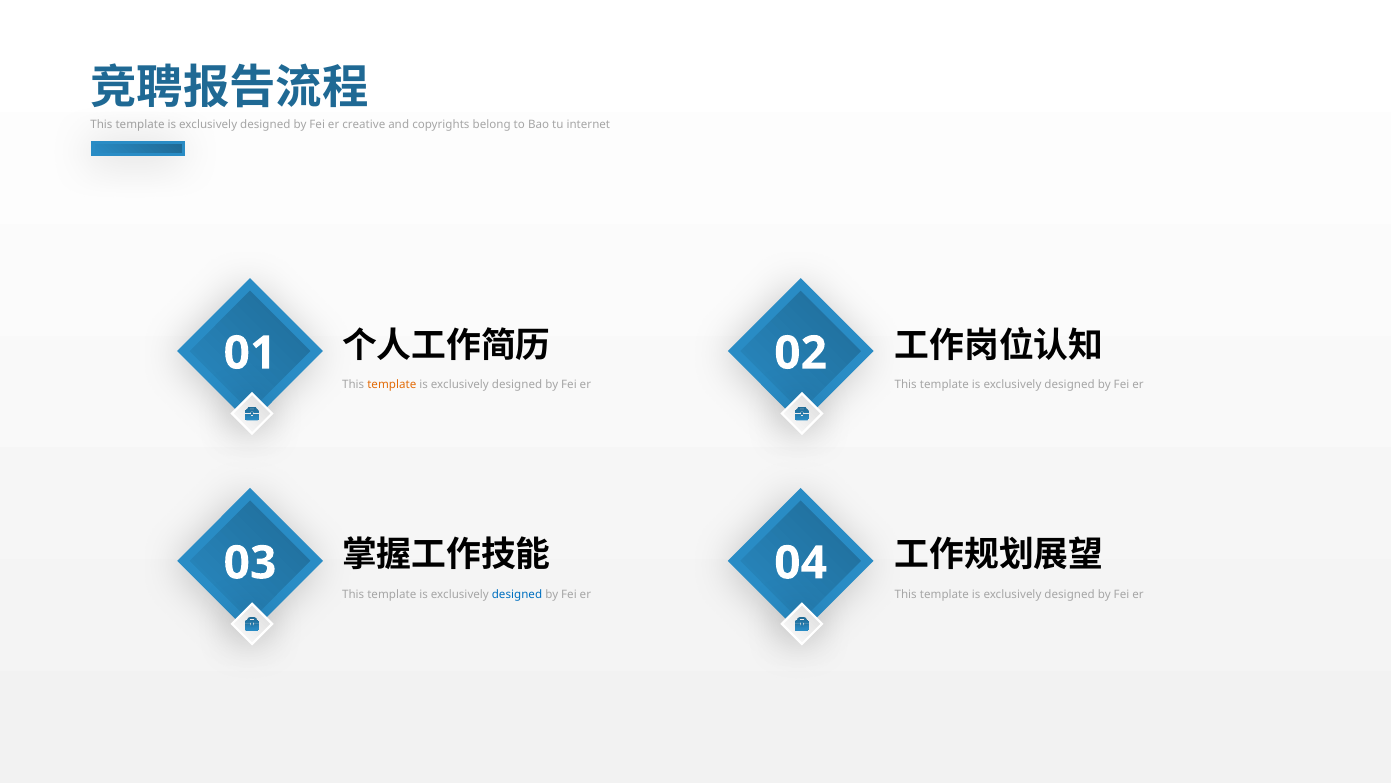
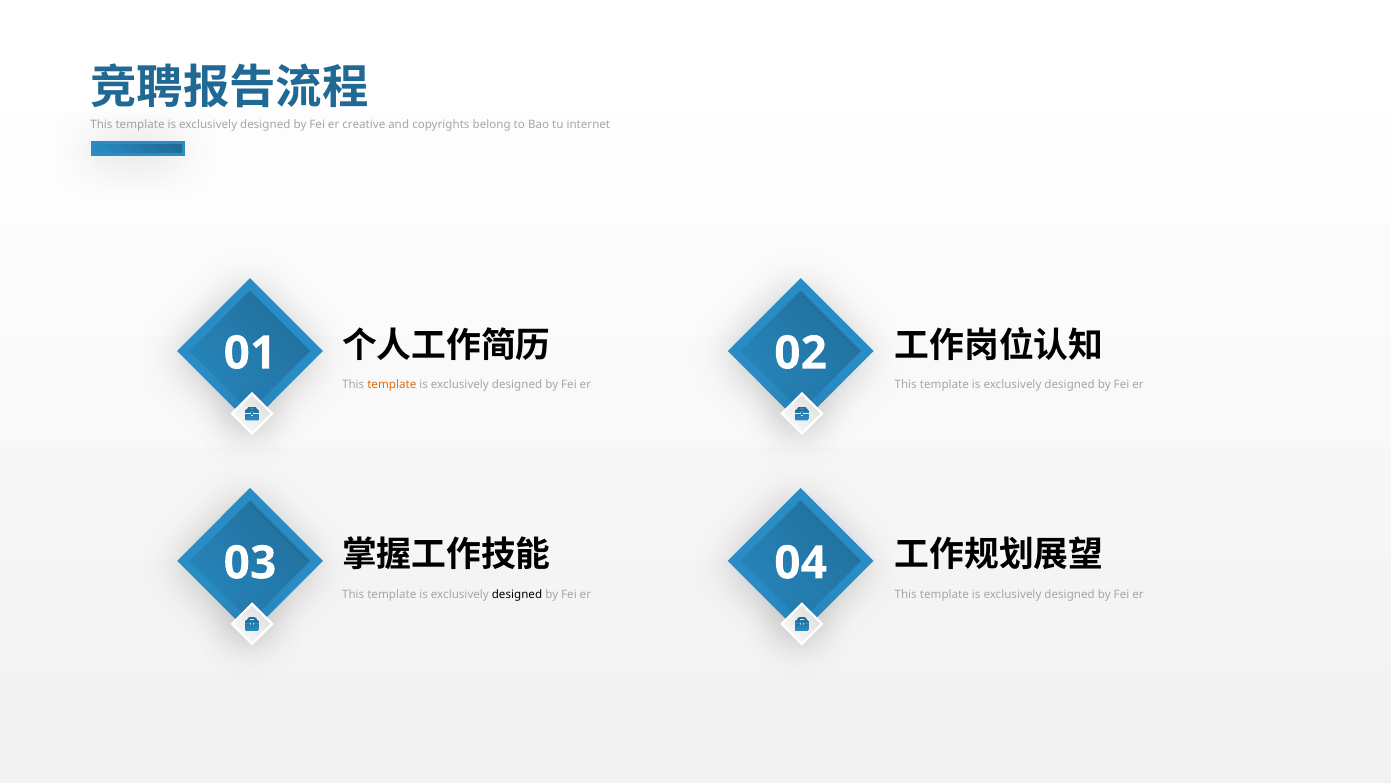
designed at (517, 594) colour: blue -> black
